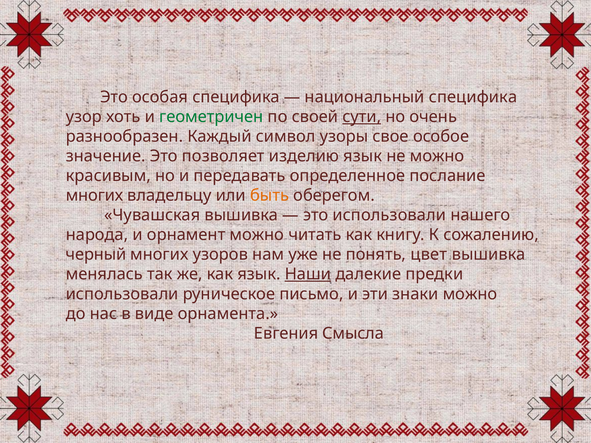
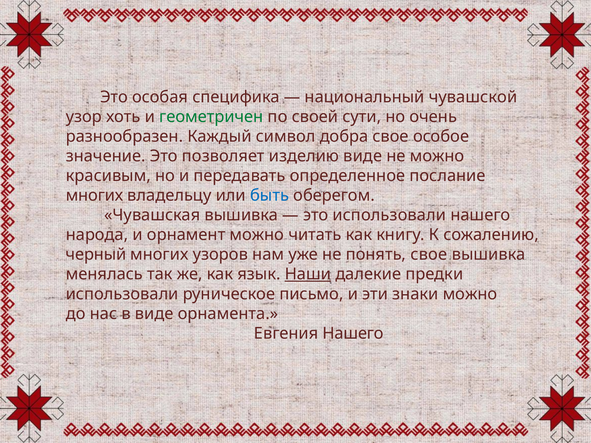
национальный специфика: специфика -> чувашской
сути underline: present -> none
узоры: узоры -> добра
изделию язык: язык -> виде
быть colour: orange -> blue
понять цвет: цвет -> свое
Евгения Смысла: Смысла -> Нашего
